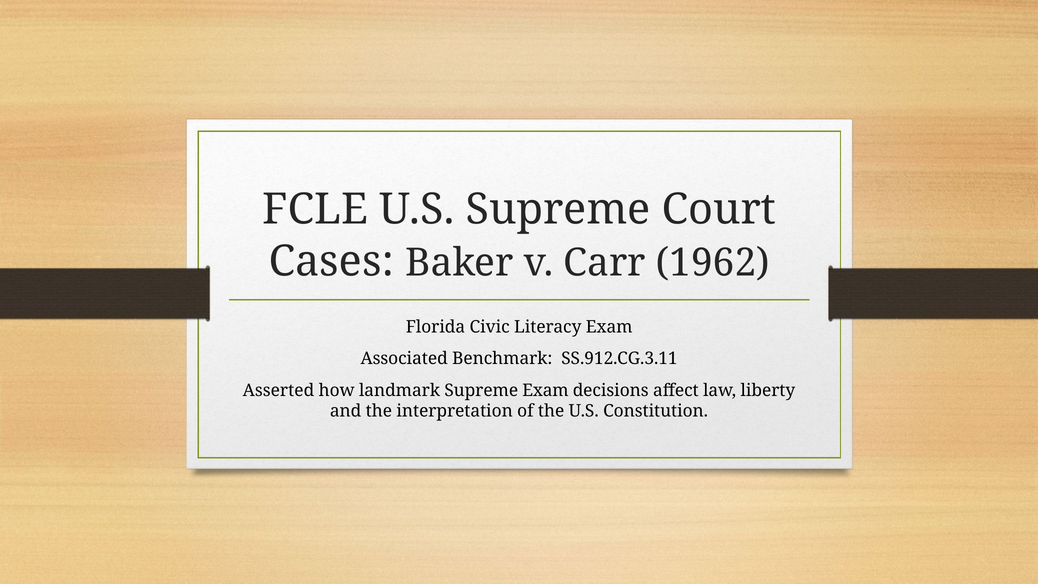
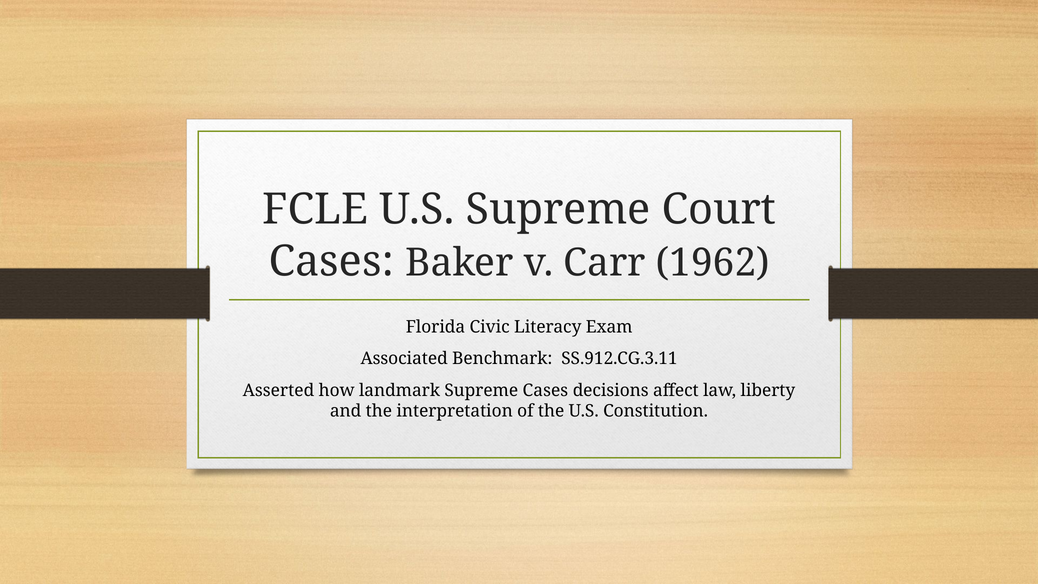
Supreme Exam: Exam -> Cases
